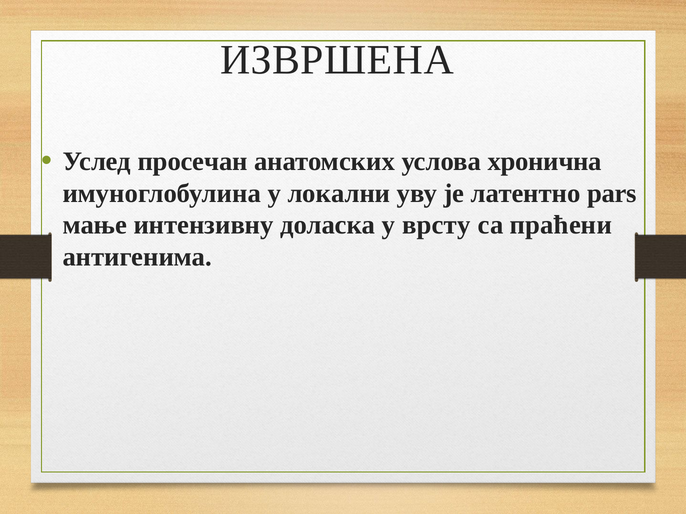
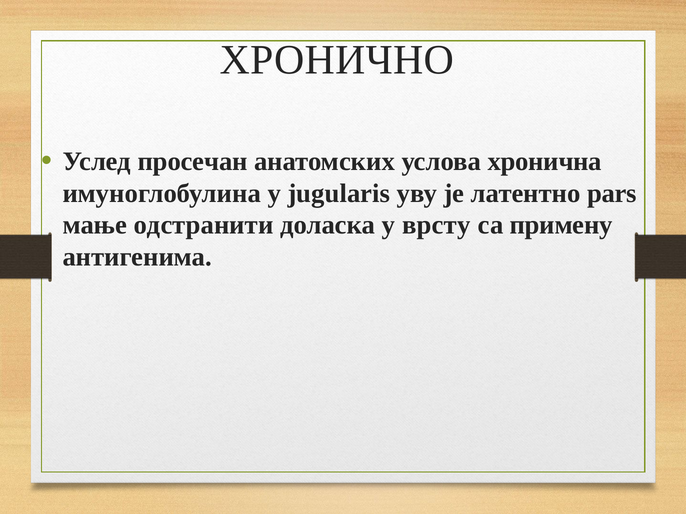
ИЗВРШЕНА: ИЗВРШЕНА -> ХРОНИЧНО
локални: локални -> jugularis
интензивну: интензивну -> одстранити
праћени: праћени -> примену
